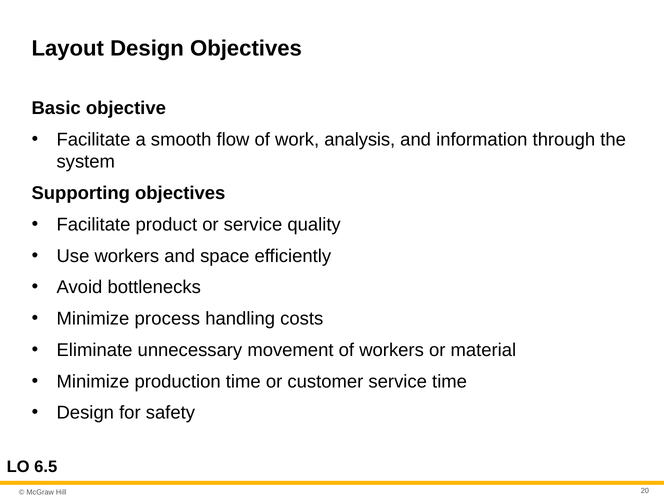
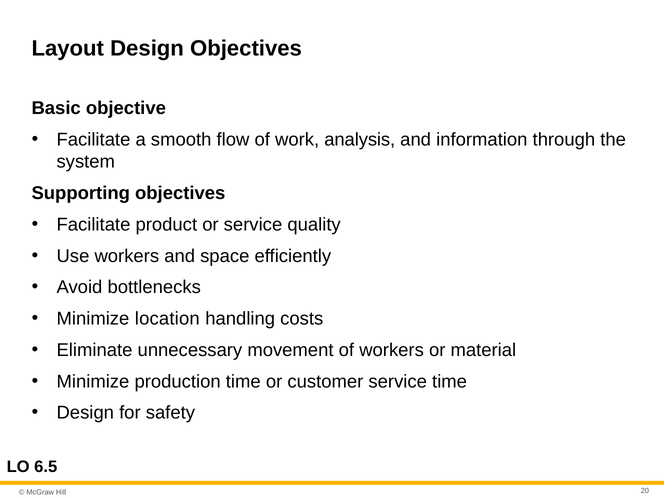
process: process -> location
